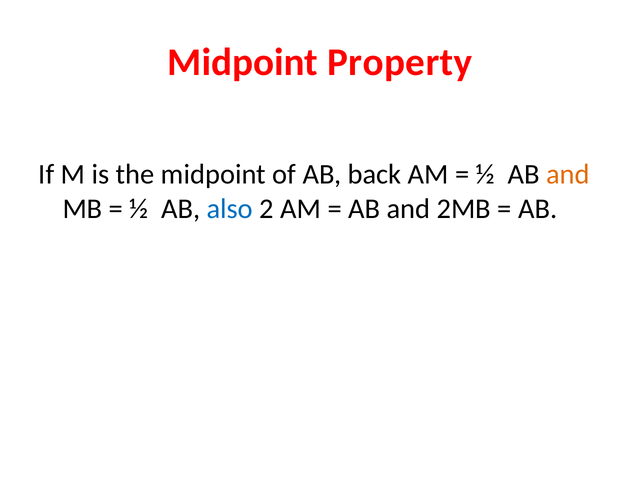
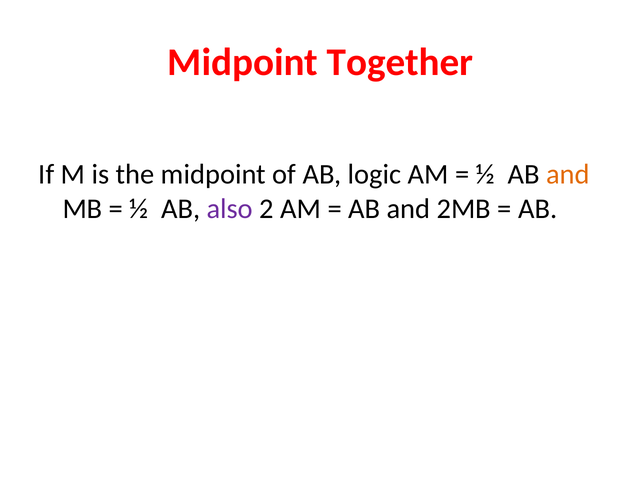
Property: Property -> Together
back: back -> logic
also colour: blue -> purple
